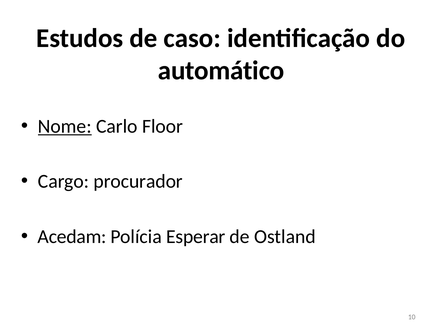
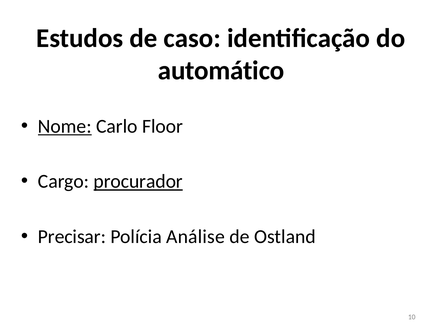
procurador underline: none -> present
Acedam: Acedam -> Precisar
Esperar: Esperar -> Análise
